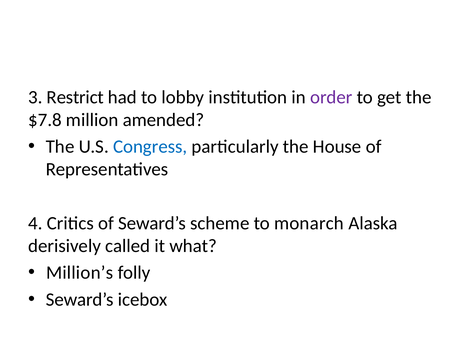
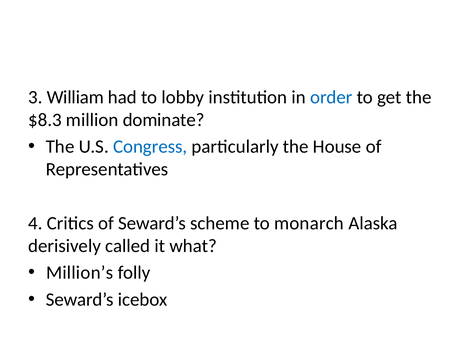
Restrict: Restrict -> William
order colour: purple -> blue
$7.8: $7.8 -> $8.3
amended: amended -> dominate
